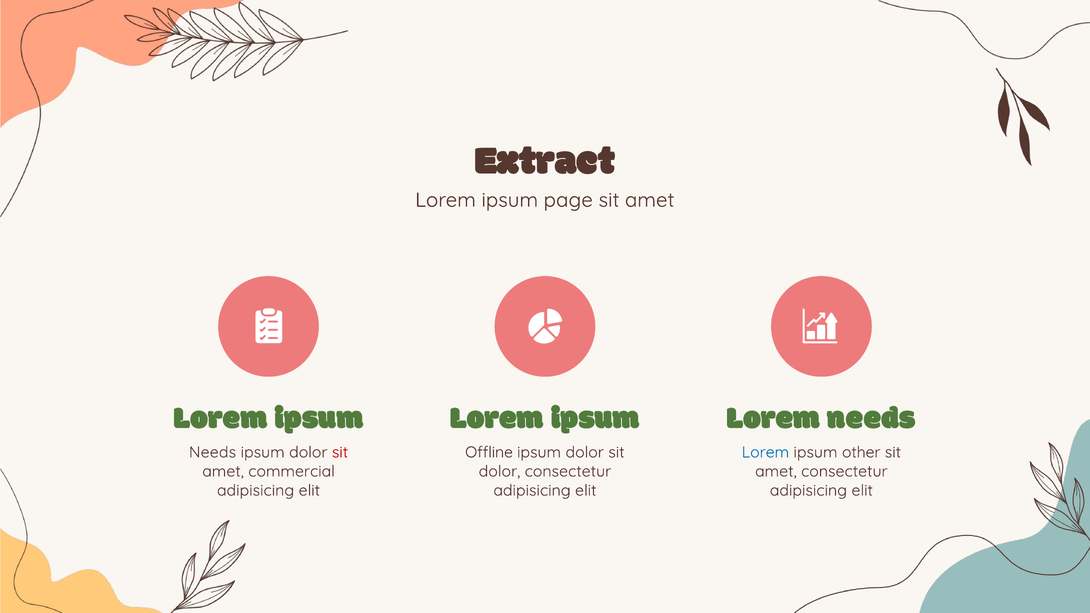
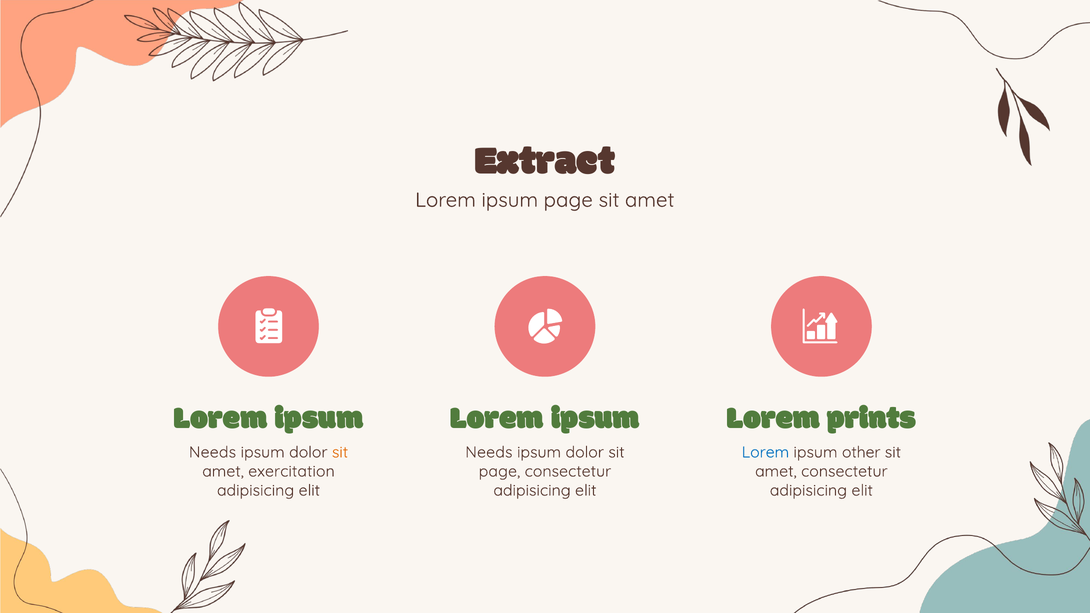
Lorem needs: needs -> prints
sit at (340, 452) colour: red -> orange
Offline at (489, 452): Offline -> Needs
commercial: commercial -> exercitation
dolor at (499, 471): dolor -> page
